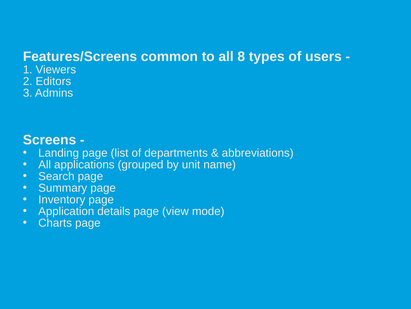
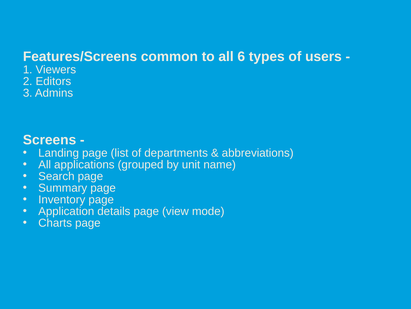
8: 8 -> 6
